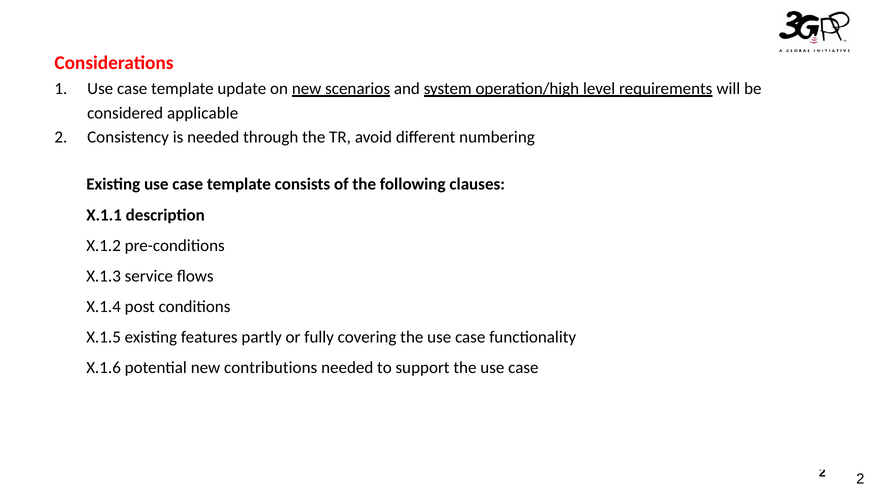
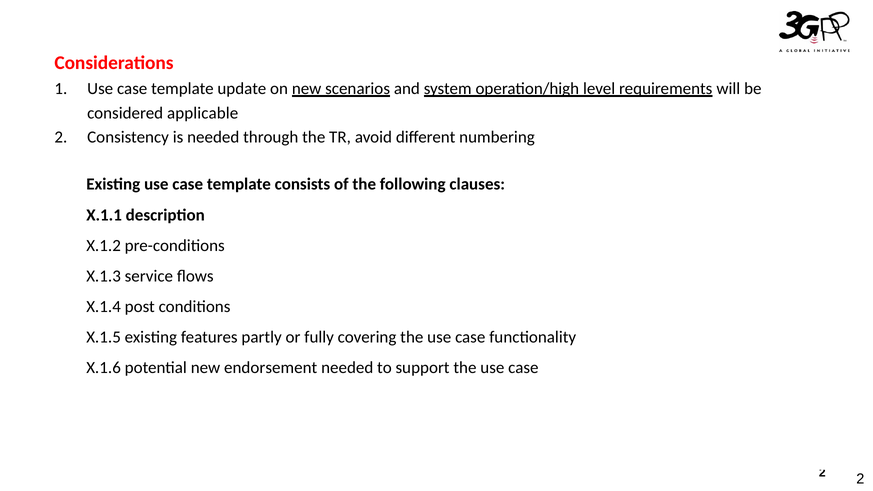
contributions: contributions -> endorsement
